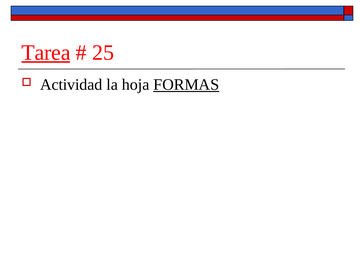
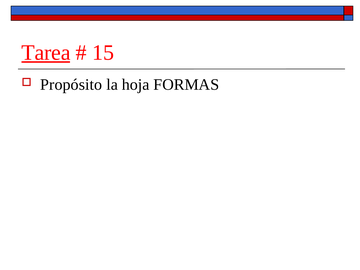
25: 25 -> 15
Actividad: Actividad -> Propósito
FORMAS underline: present -> none
